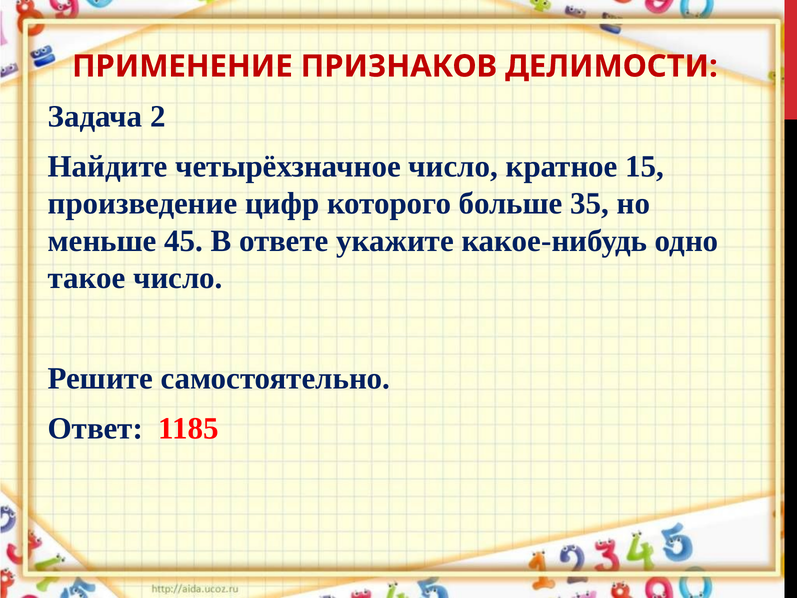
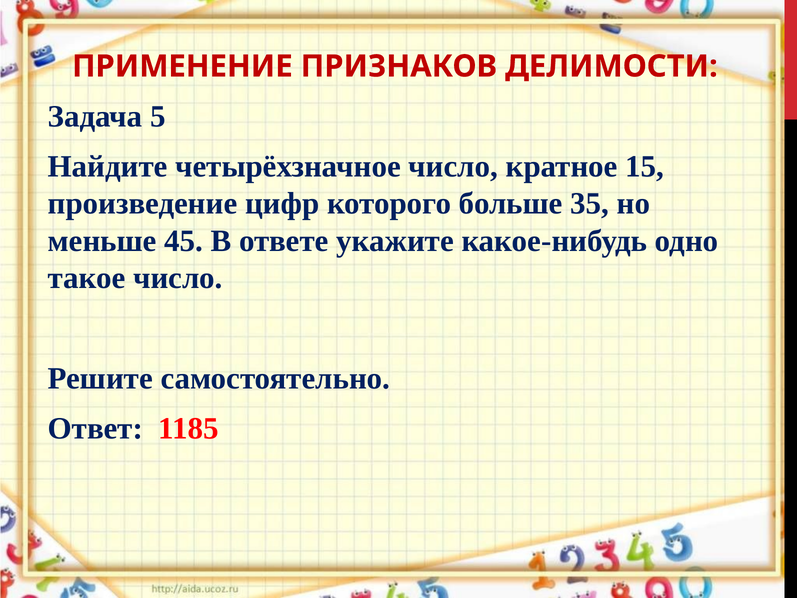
2: 2 -> 5
